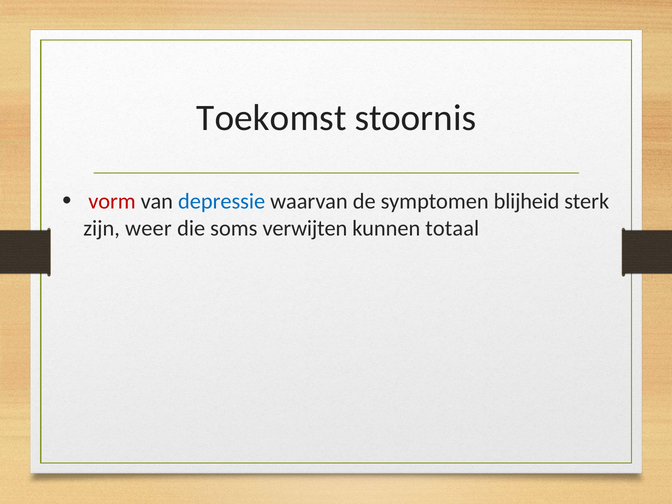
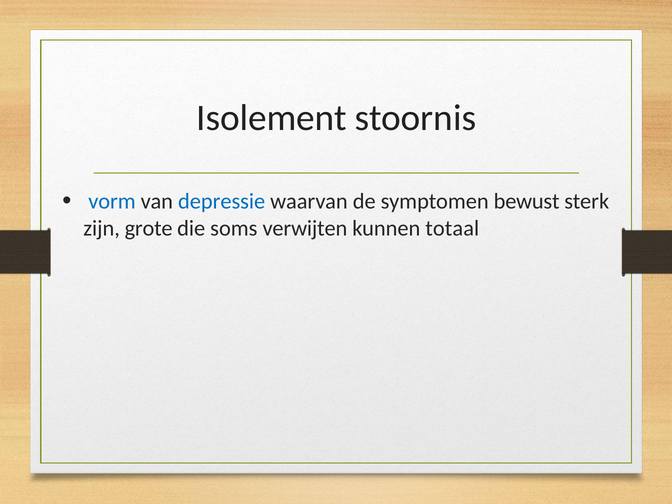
Toekomst: Toekomst -> Isolement
vorm colour: red -> blue
blijheid: blijheid -> bewust
weer: weer -> grote
